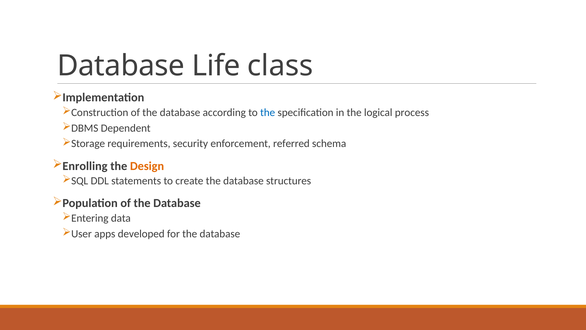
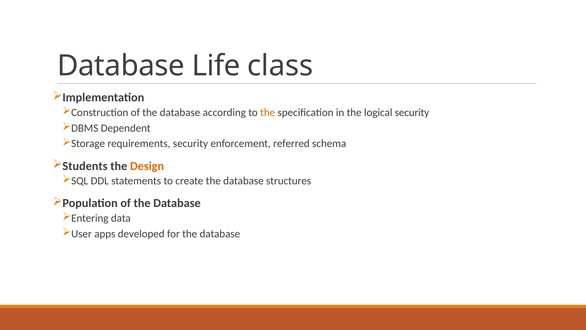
the at (268, 112) colour: blue -> orange
logical process: process -> security
Enrolling: Enrolling -> Students
